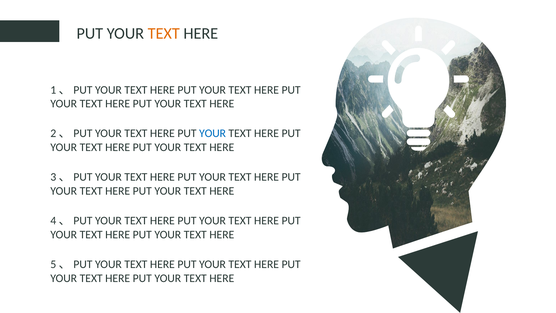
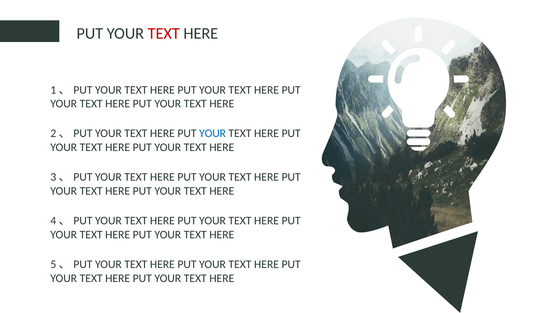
TEXT at (164, 33) colour: orange -> red
